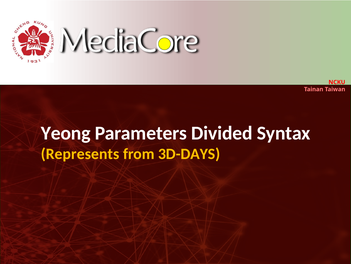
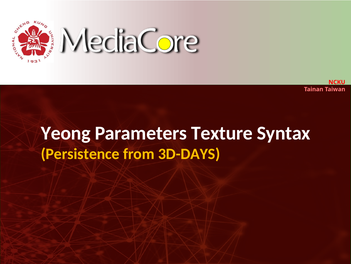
Divided: Divided -> Texture
Represents: Represents -> Persistence
